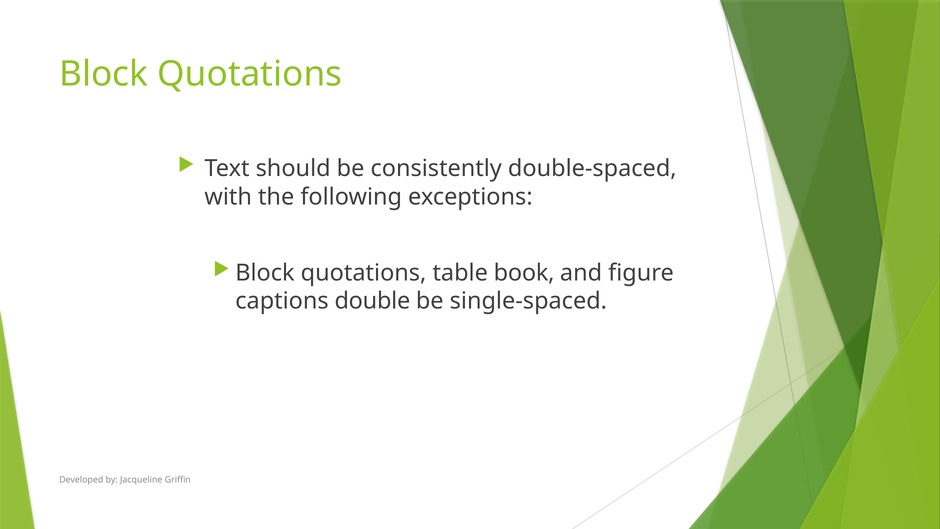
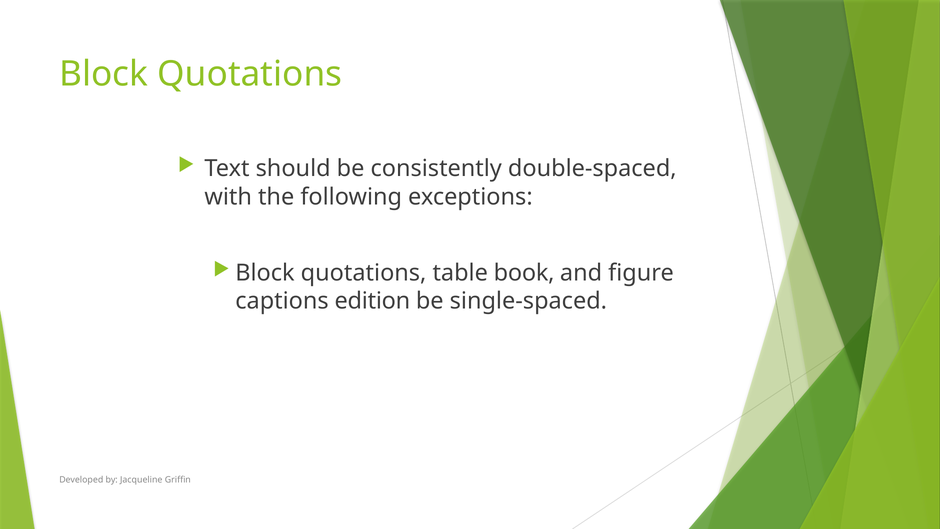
double: double -> edition
